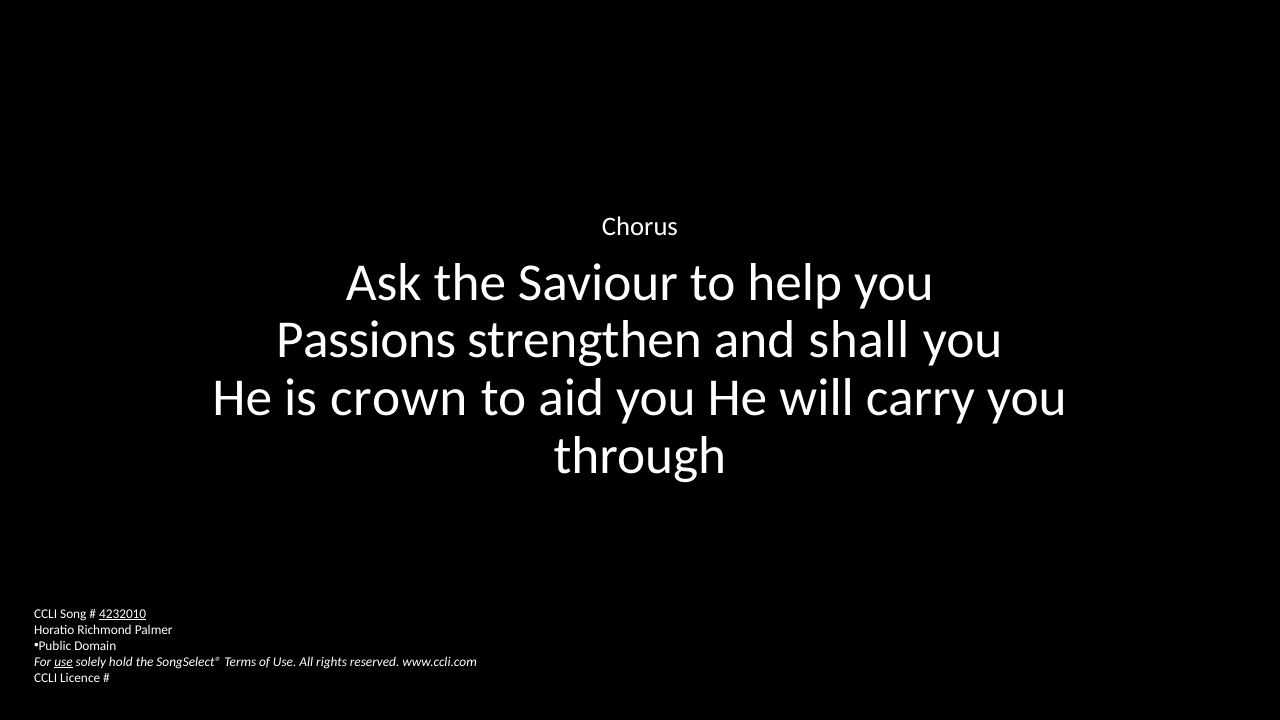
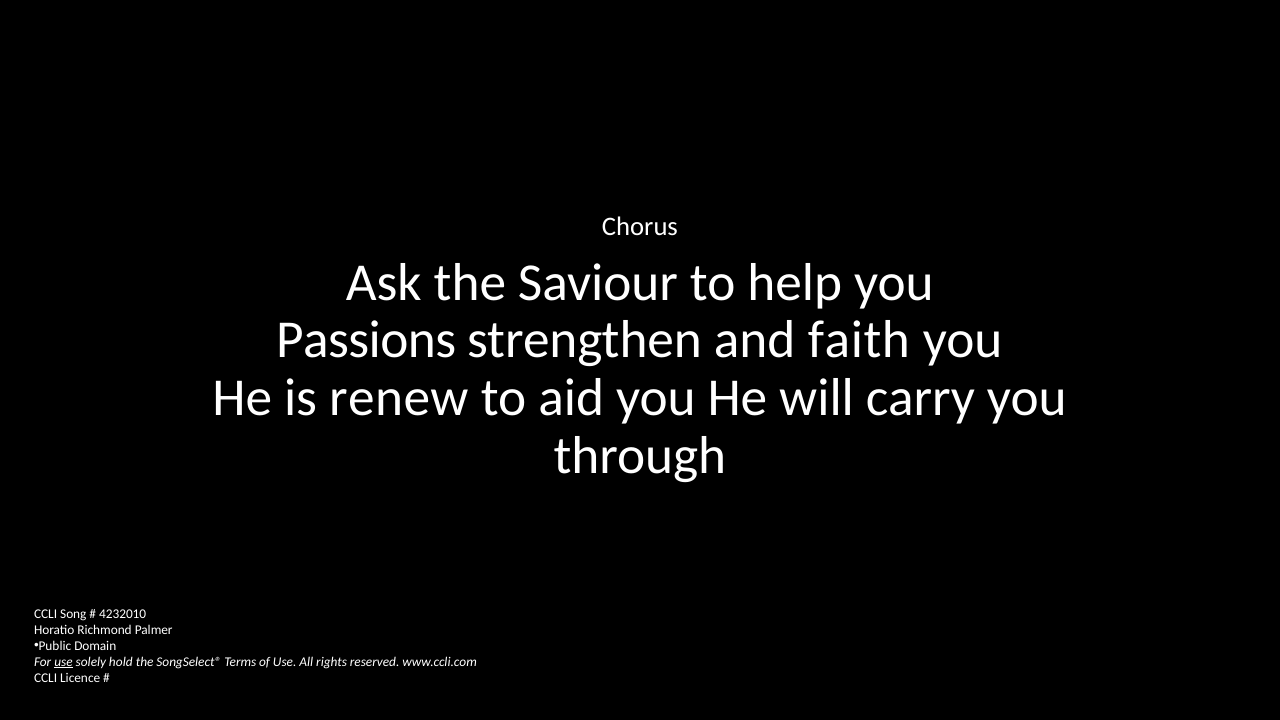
shall: shall -> faith
crown: crown -> renew
4232010 underline: present -> none
